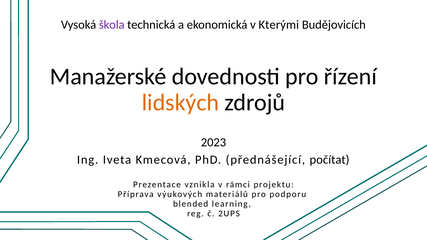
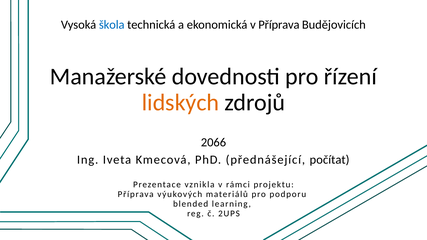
škola colour: purple -> blue
v Kterými: Kterými -> Příprava
2023: 2023 -> 2066
